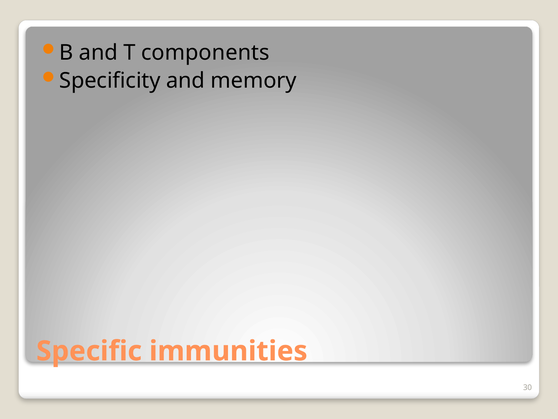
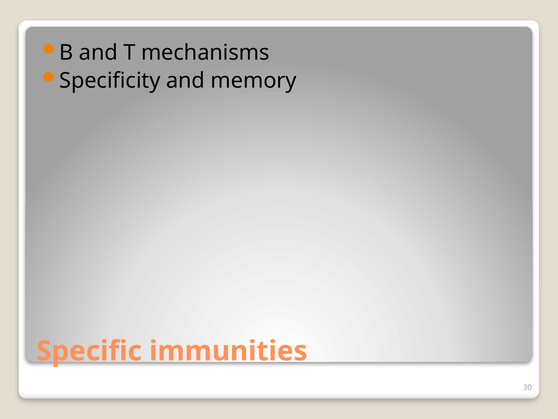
components: components -> mechanisms
